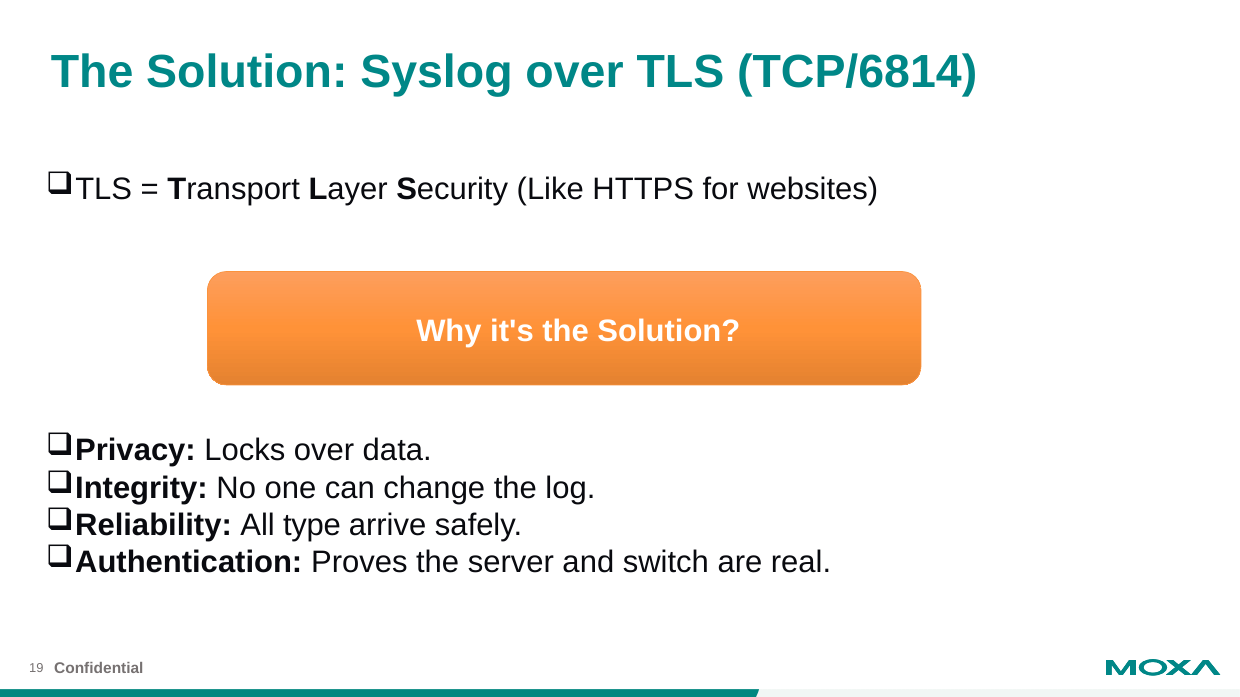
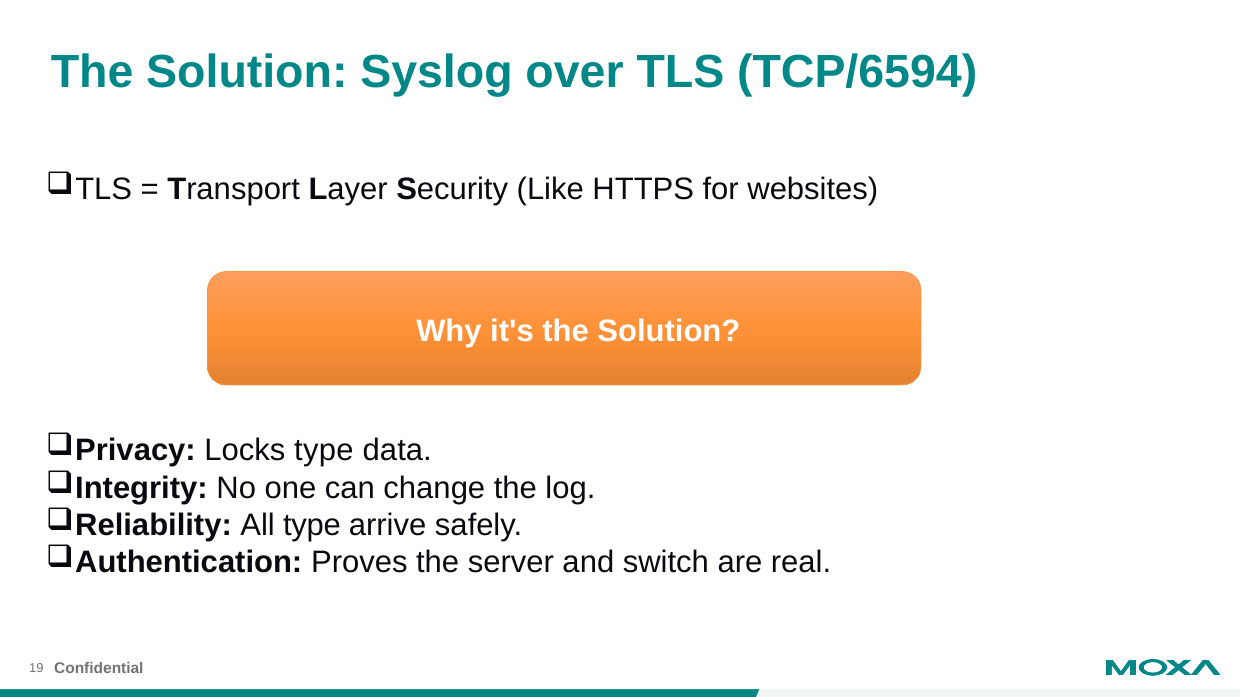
TCP/6814: TCP/6814 -> TCP/6594
Locks over: over -> type
